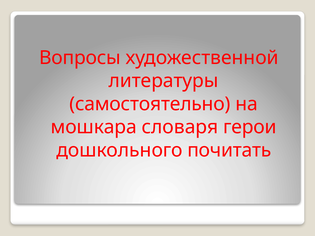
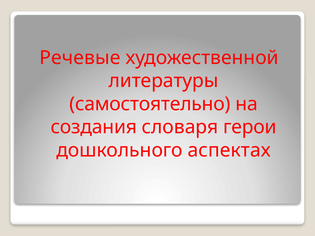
Вопросы: Вопросы -> Речевые
мошкара: мошкара -> создания
почитать: почитать -> аспектах
